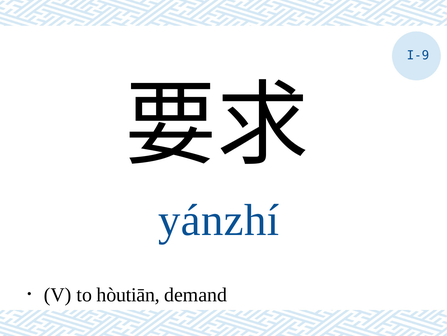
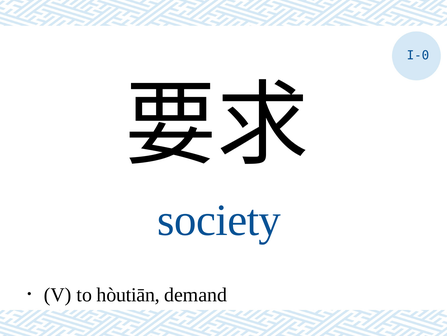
I-9: I-9 -> I-0
yánzhí: yánzhí -> society
